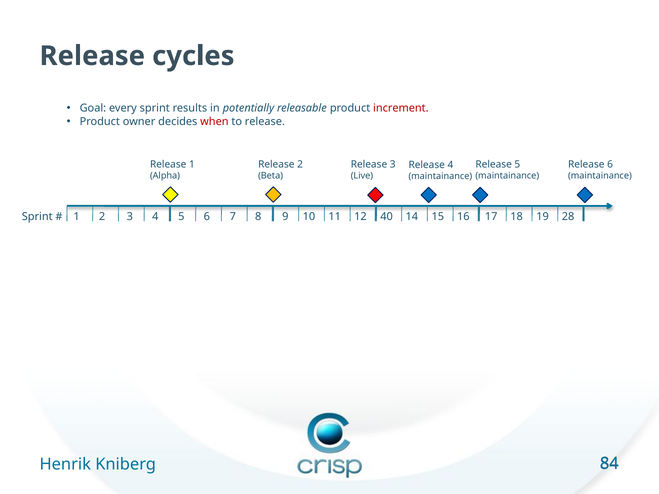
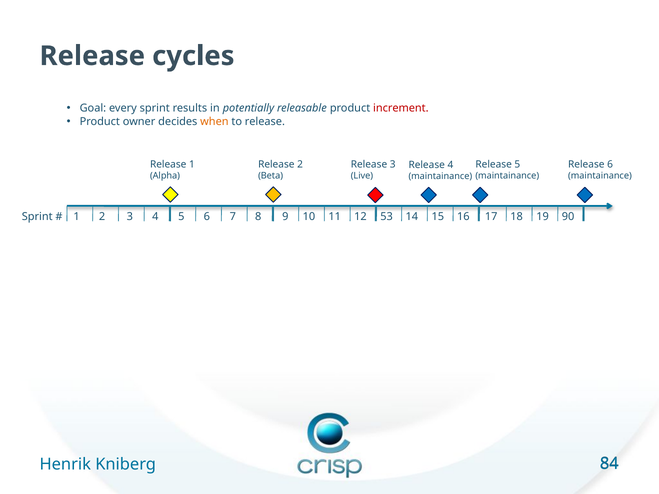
when colour: red -> orange
40: 40 -> 53
28: 28 -> 90
